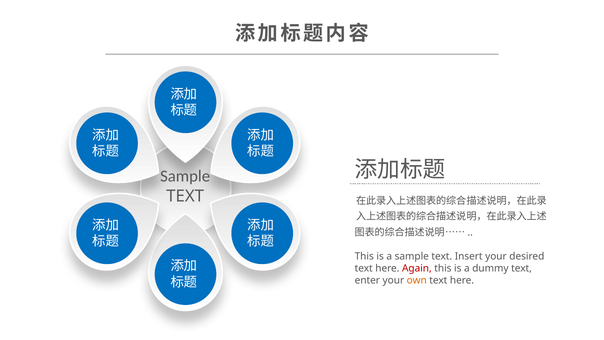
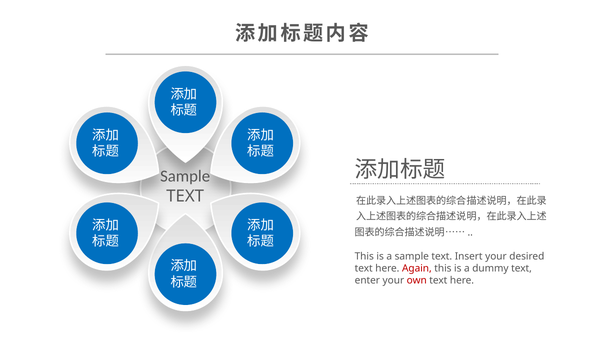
own colour: orange -> red
